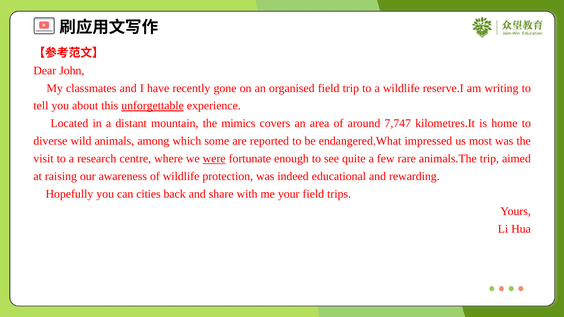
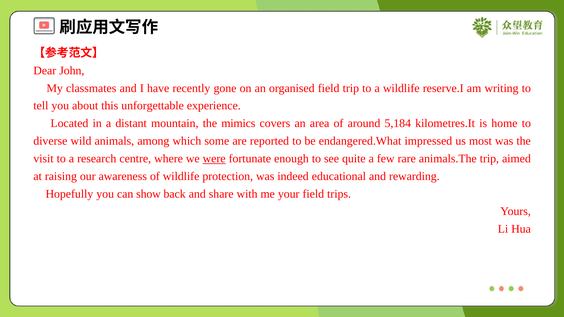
unforgettable underline: present -> none
7,747: 7,747 -> 5,184
cities: cities -> show
